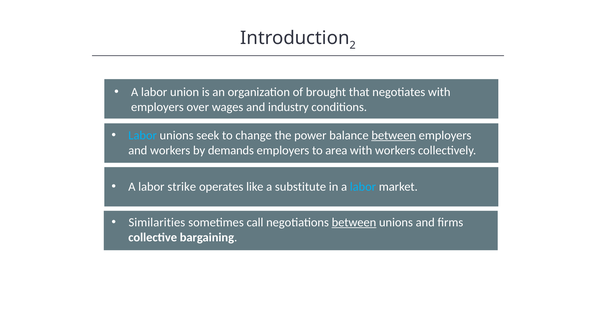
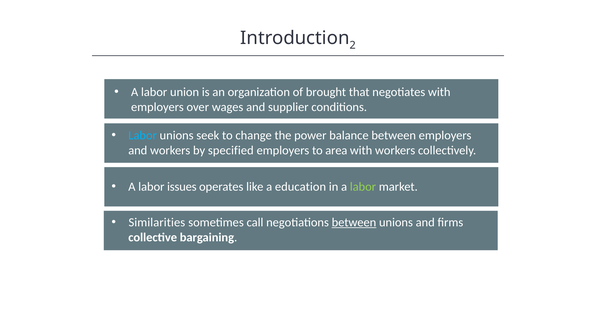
industry: industry -> supplier
between at (394, 136) underline: present -> none
demands: demands -> specified
strike: strike -> issues
substitute: substitute -> education
labor at (363, 187) colour: light blue -> light green
